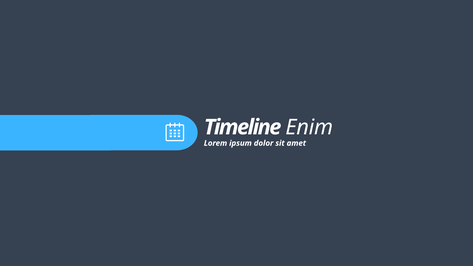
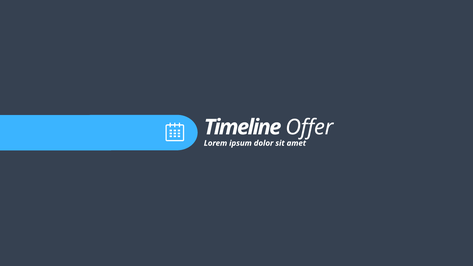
Enim: Enim -> Offer
